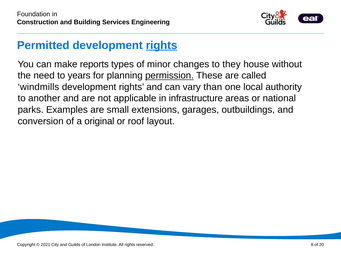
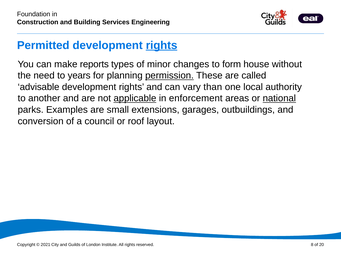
they: they -> form
windmills: windmills -> advisable
applicable underline: none -> present
infrastructure: infrastructure -> enforcement
national underline: none -> present
original: original -> council
